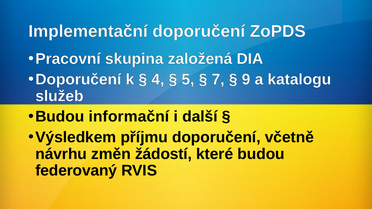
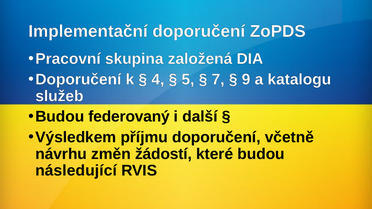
informační: informační -> federovaný
federovaný: federovaný -> následující
